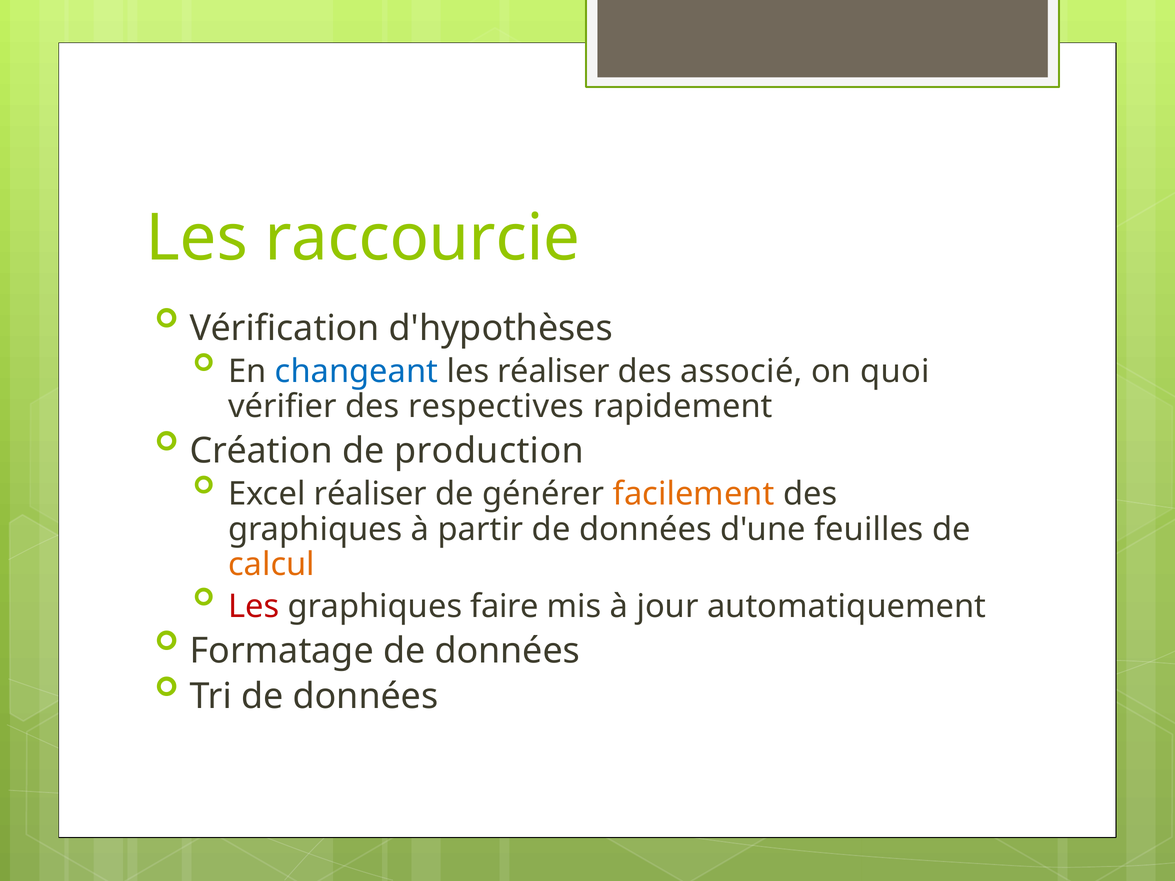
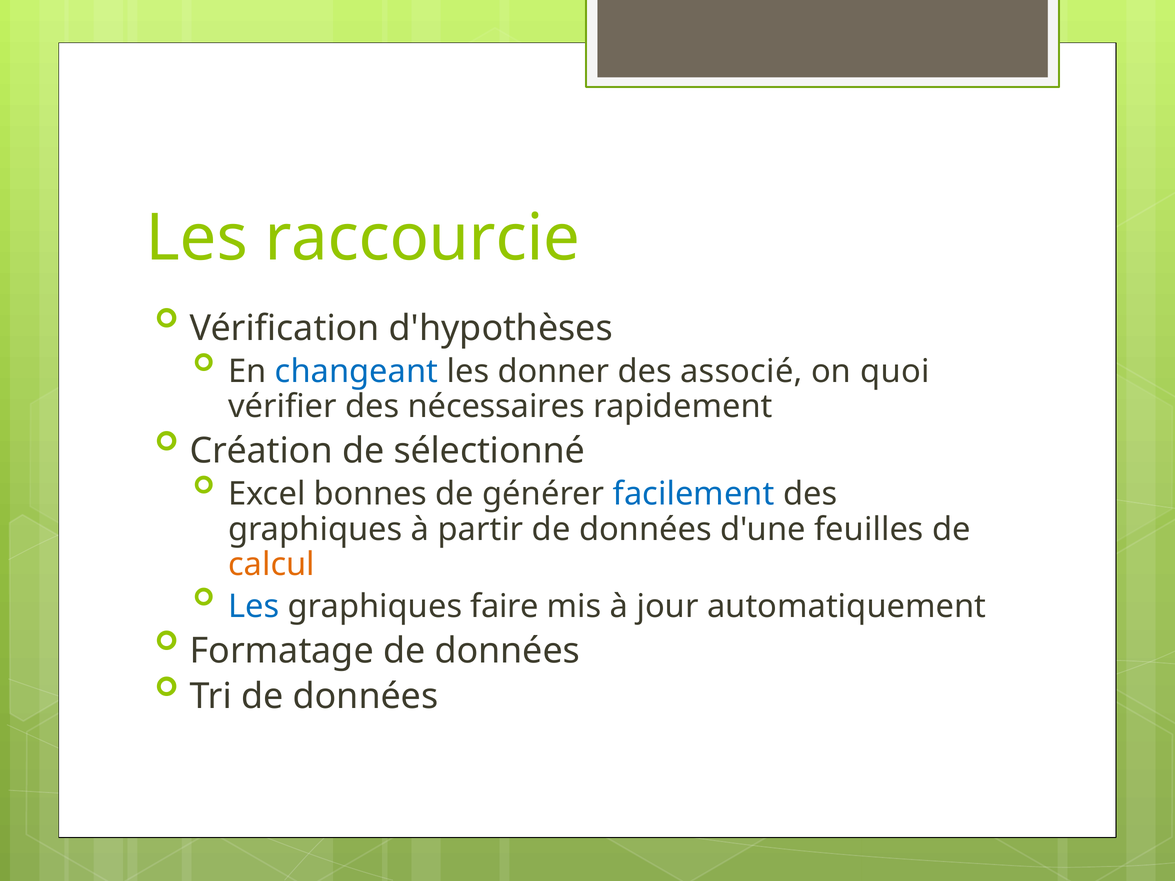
les réaliser: réaliser -> donner
respectives: respectives -> nécessaires
production: production -> sélectionné
Excel réaliser: réaliser -> bonnes
facilement colour: orange -> blue
Les at (254, 606) colour: red -> blue
